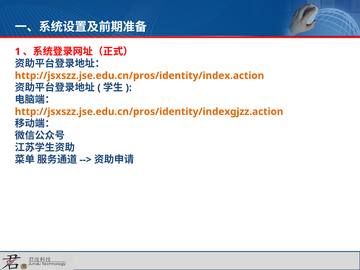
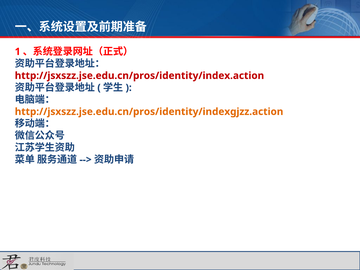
http://jsxszz.jse.edu.cn/pros/identity/index.action colour: orange -> red
